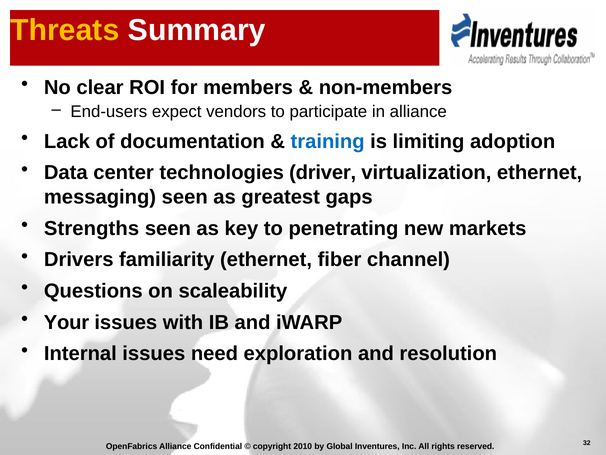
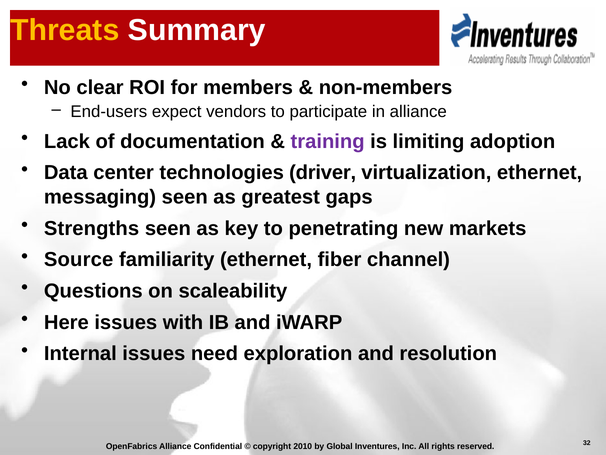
training colour: blue -> purple
Drivers: Drivers -> Source
Your: Your -> Here
